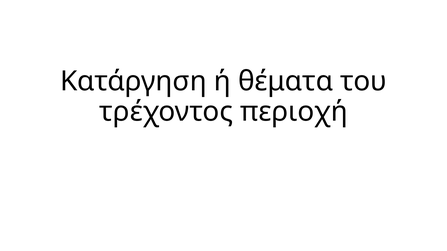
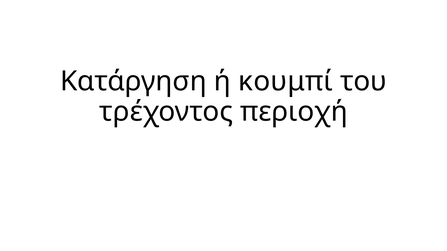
θέματα: θέματα -> κουμπί
